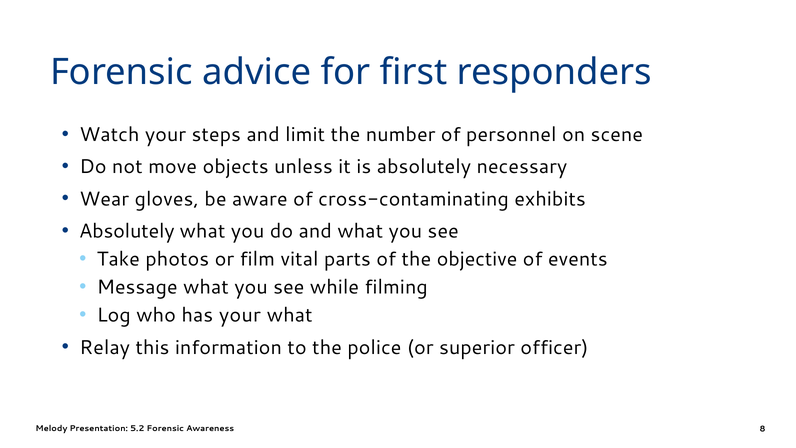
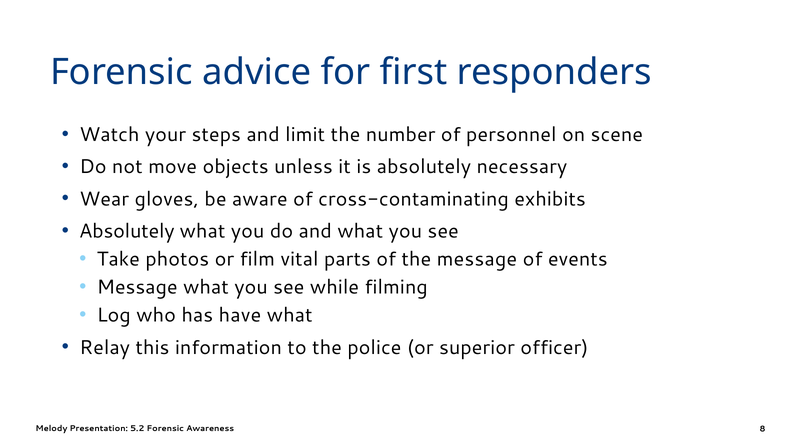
the objective: objective -> message
has your: your -> have
